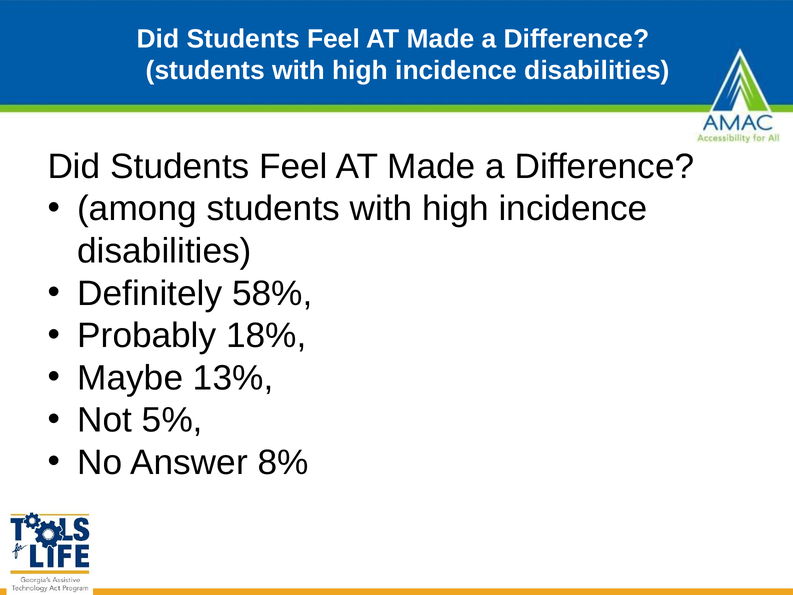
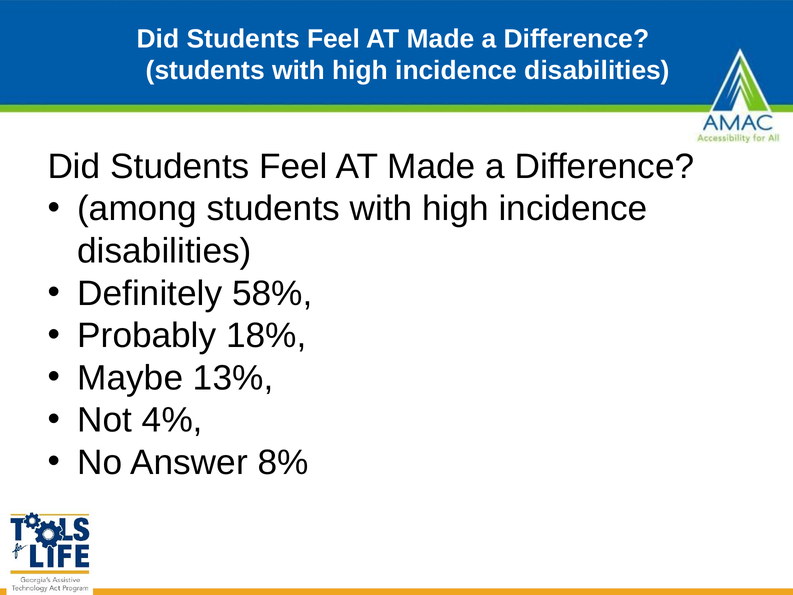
5%: 5% -> 4%
